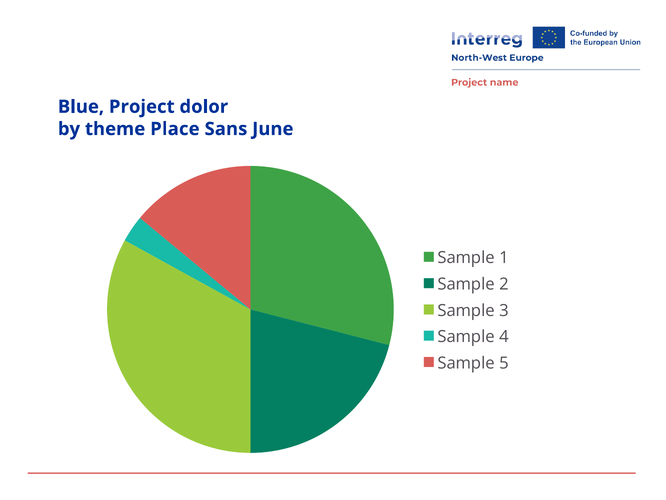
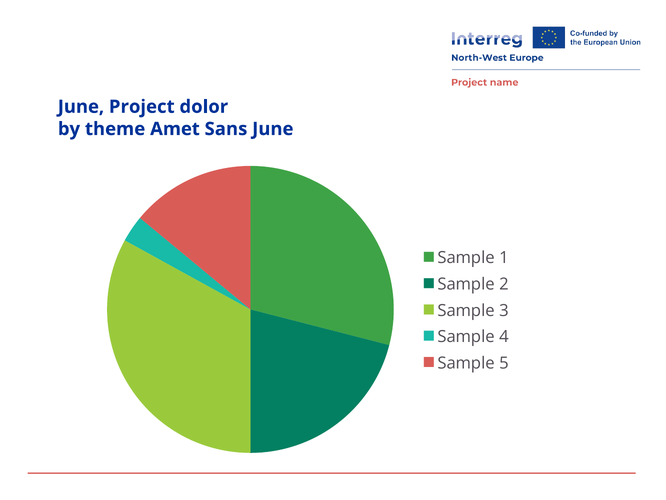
Blue at (81, 107): Blue -> June
Place: Place -> Amet
